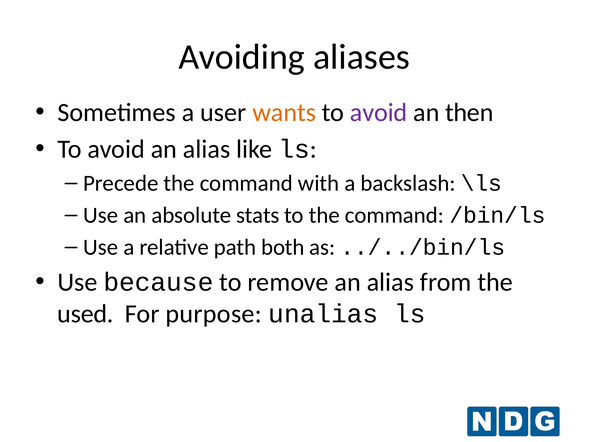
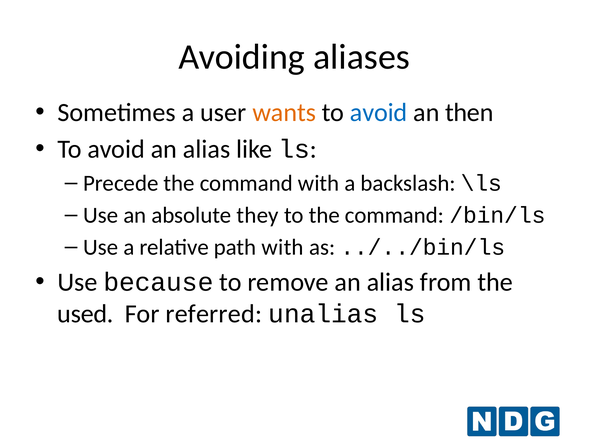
avoid at (379, 113) colour: purple -> blue
stats: stats -> they
path both: both -> with
purpose: purpose -> referred
